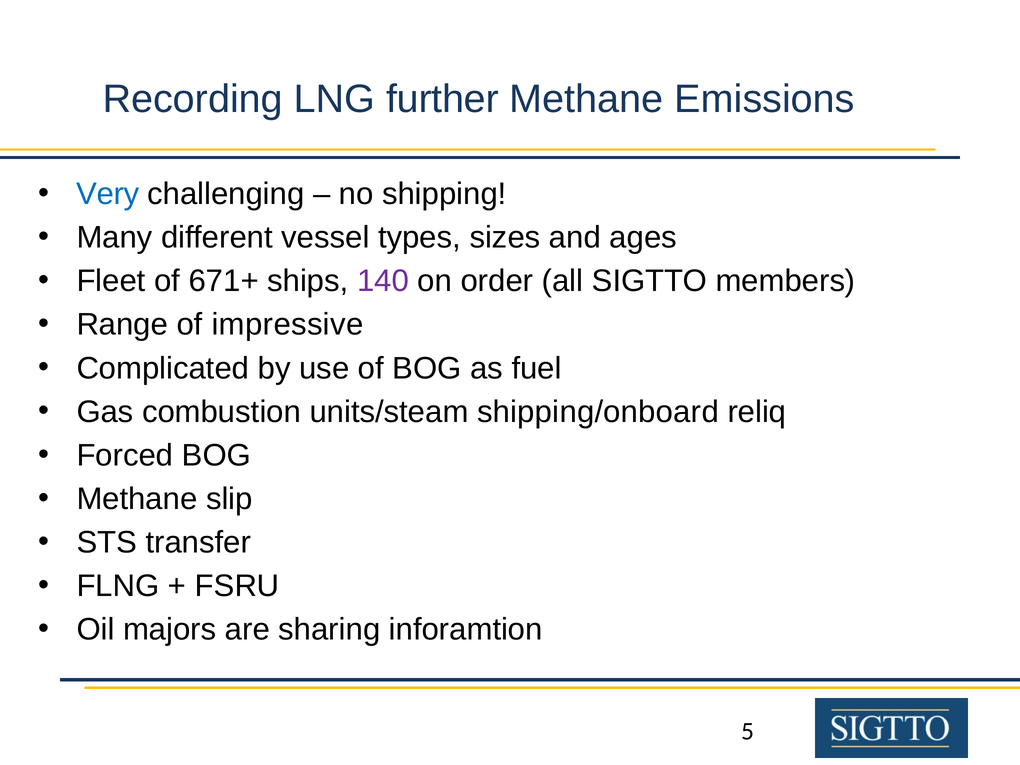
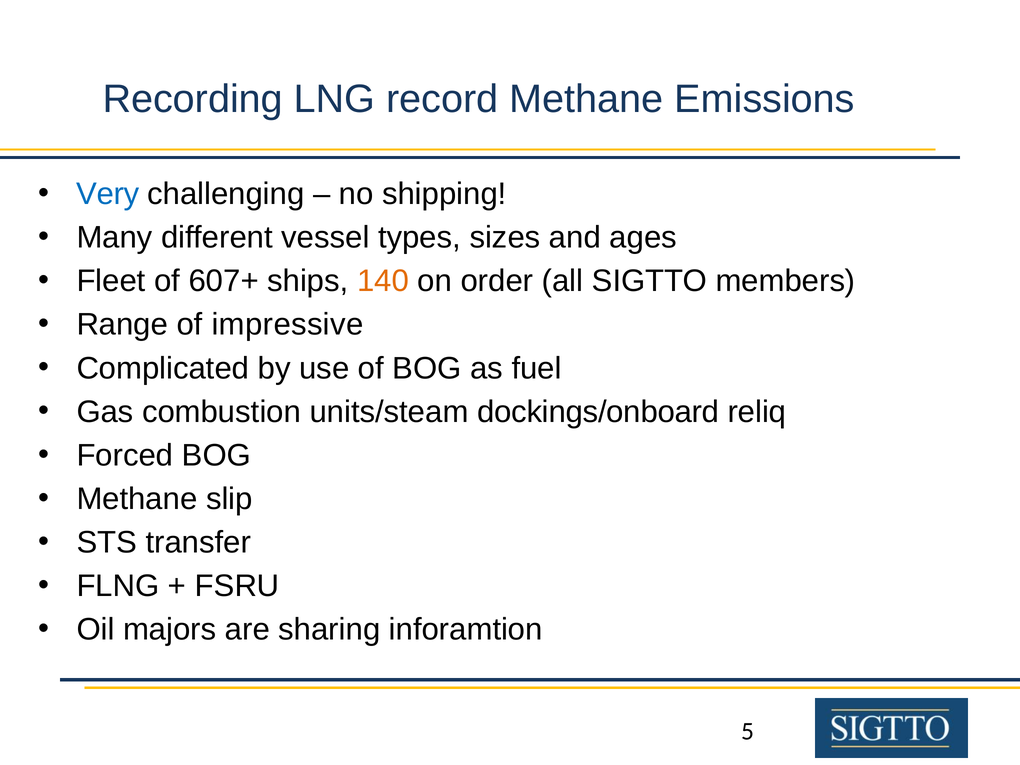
further: further -> record
671+: 671+ -> 607+
140 colour: purple -> orange
shipping/onboard: shipping/onboard -> dockings/onboard
